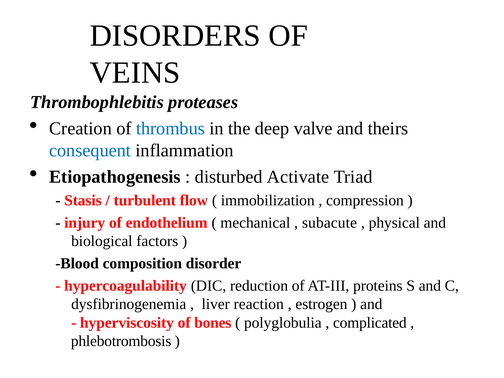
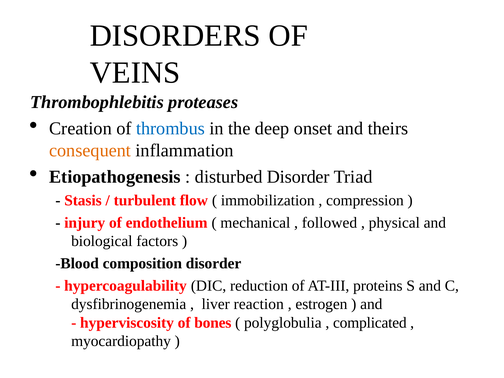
valve: valve -> onset
consequent colour: blue -> orange
disturbed Activate: Activate -> Disorder
subacute: subacute -> followed
phlebotrombosis: phlebotrombosis -> myocardiopathy
